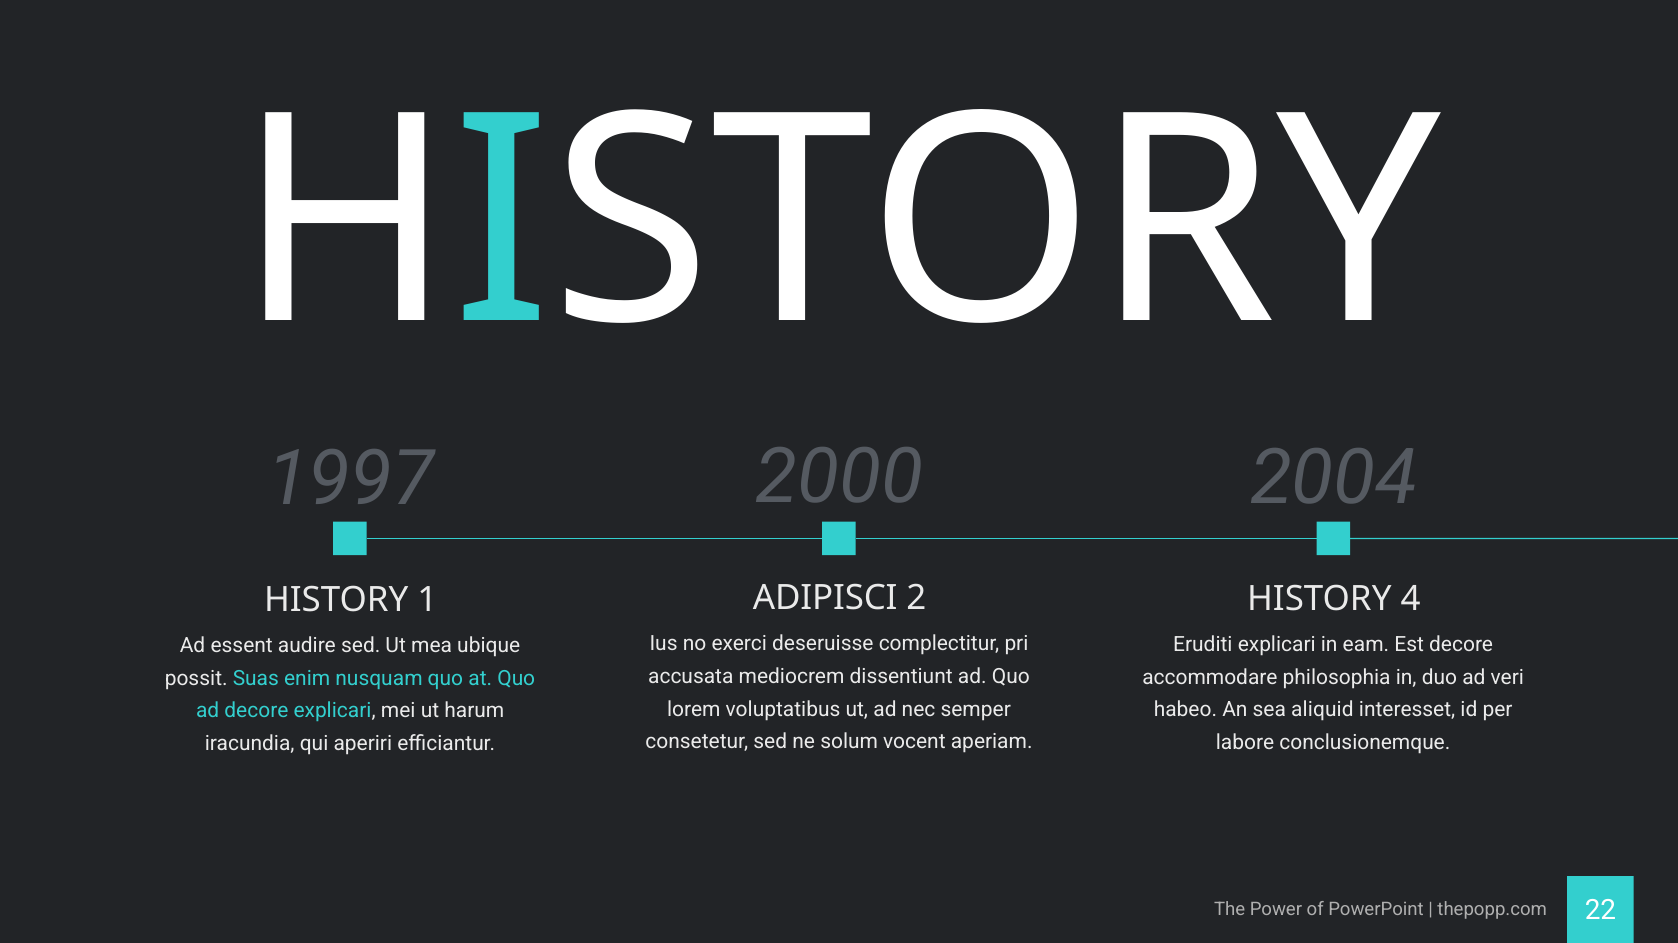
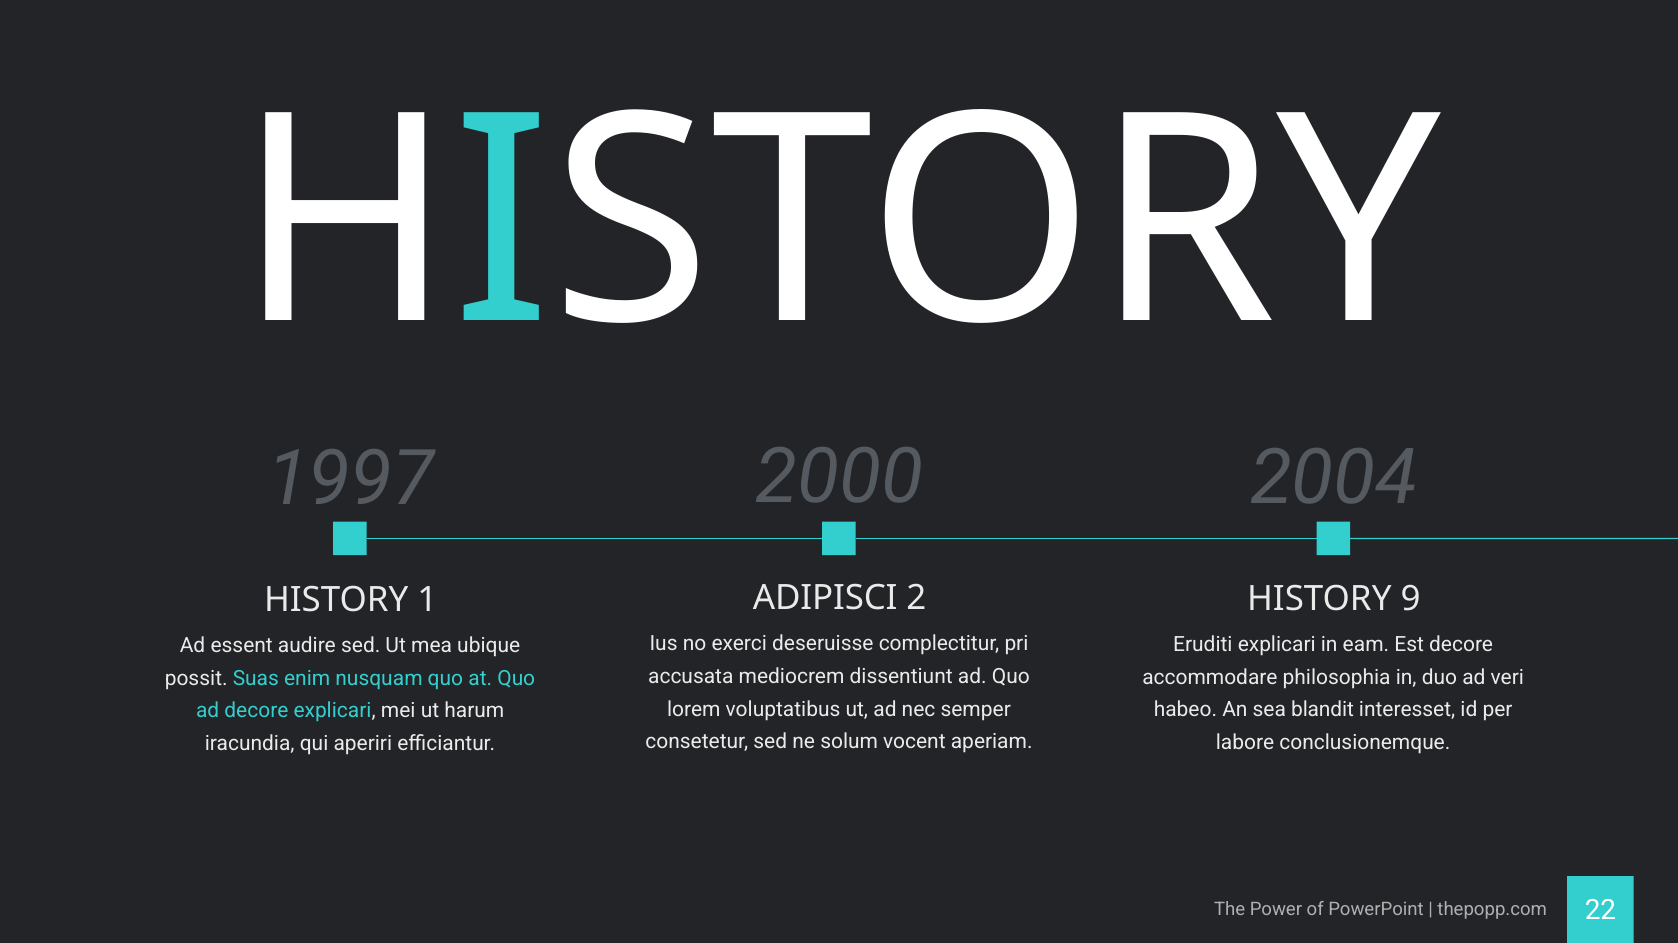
4: 4 -> 9
aliquid: aliquid -> blandit
